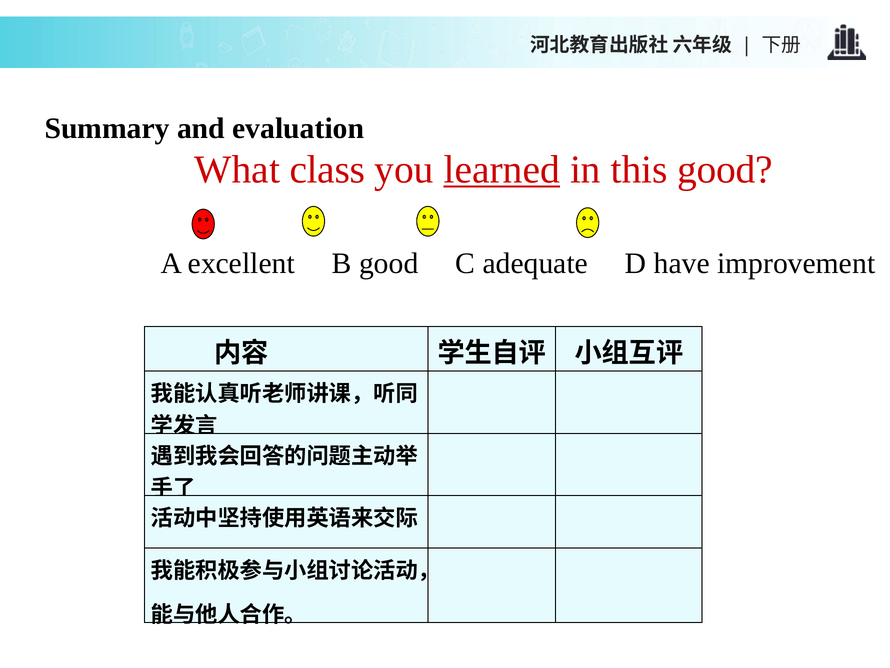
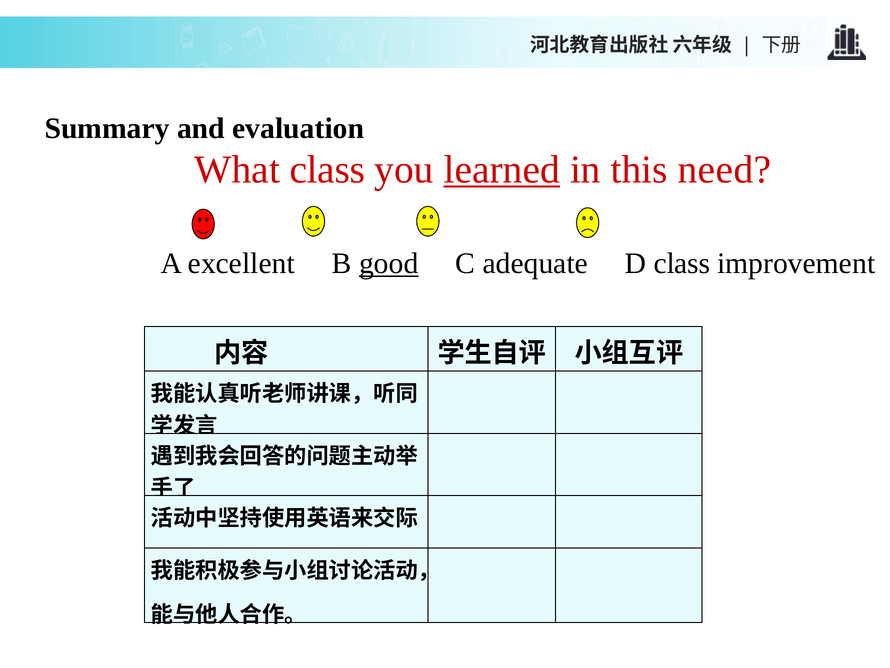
this good: good -> need
good at (389, 263) underline: none -> present
D have: have -> class
